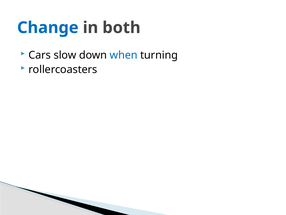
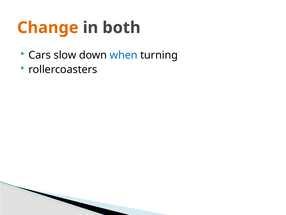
Change colour: blue -> orange
